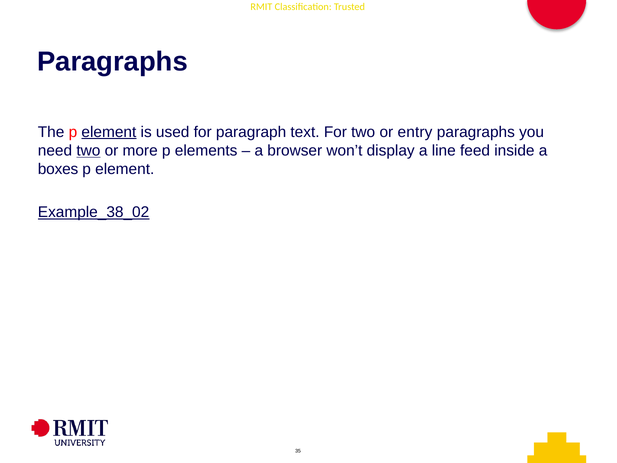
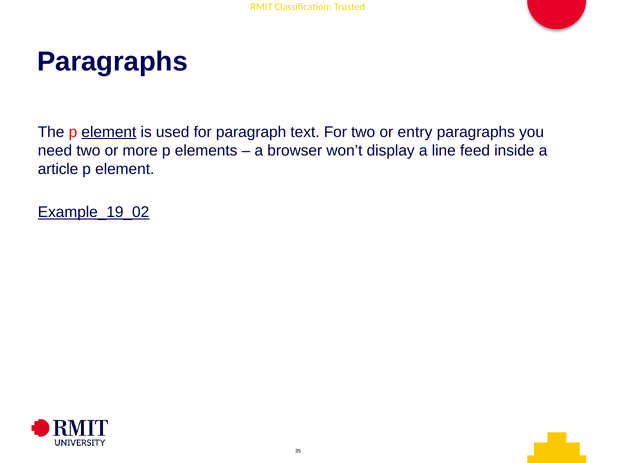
two at (88, 150) underline: present -> none
boxes: boxes -> article
Example_38_02: Example_38_02 -> Example_19_02
